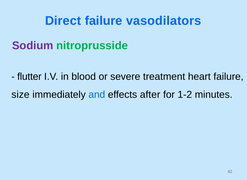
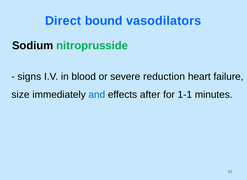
Direct failure: failure -> bound
Sodium colour: purple -> black
flutter: flutter -> signs
treatment: treatment -> reduction
1-2: 1-2 -> 1-1
